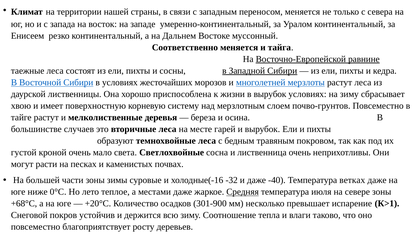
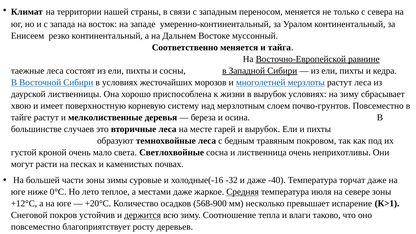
ветках: ветках -> торчат
+68°С: +68°С -> +12°С
301-900: 301-900 -> 568-900
держится underline: none -> present
